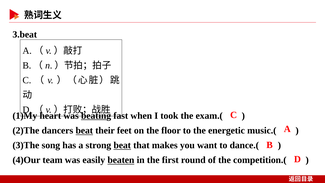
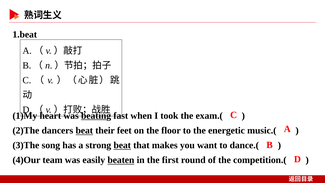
3.beat: 3.beat -> 1.beat
